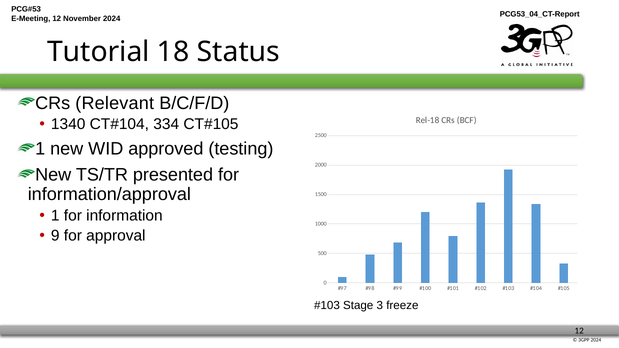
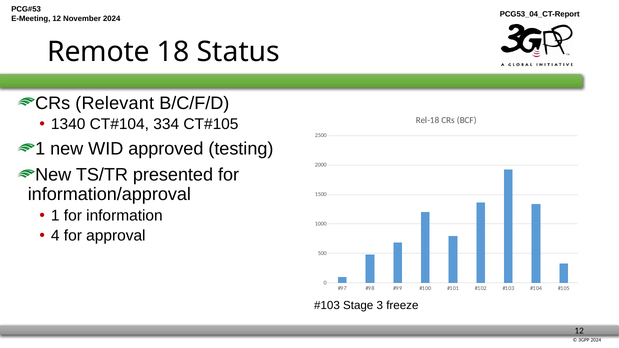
Tutorial: Tutorial -> Remote
9: 9 -> 4
